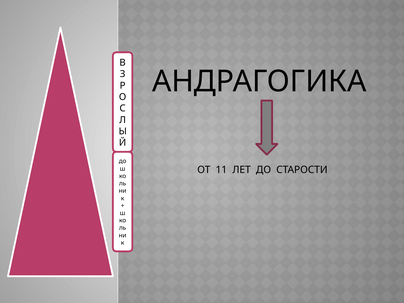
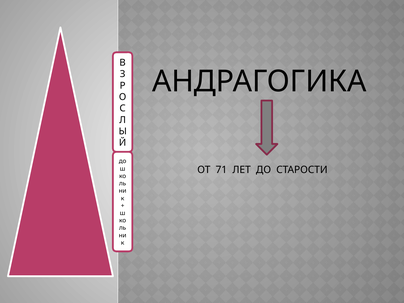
11: 11 -> 71
